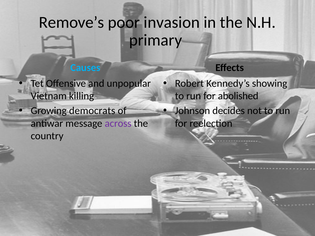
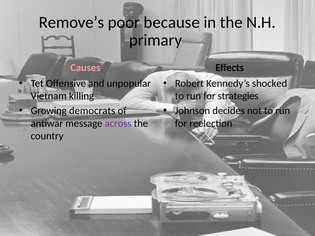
invasion: invasion -> because
Causes colour: light blue -> pink
showing: showing -> shocked
abolished: abolished -> strategies
